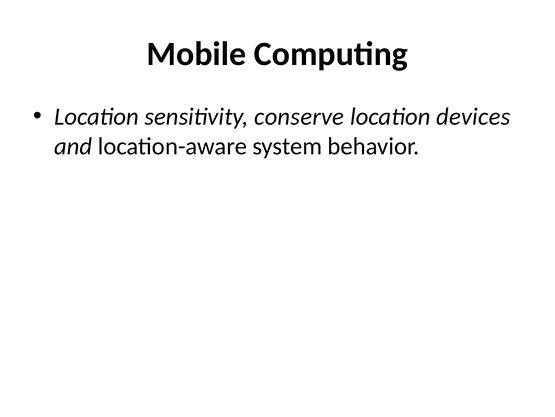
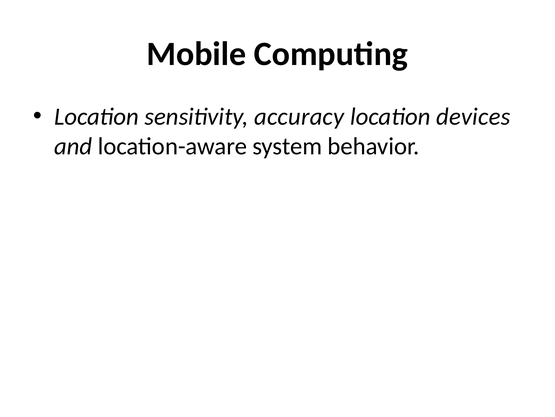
conserve: conserve -> accuracy
